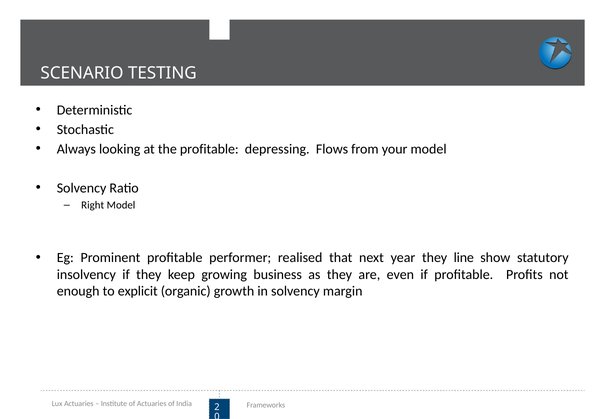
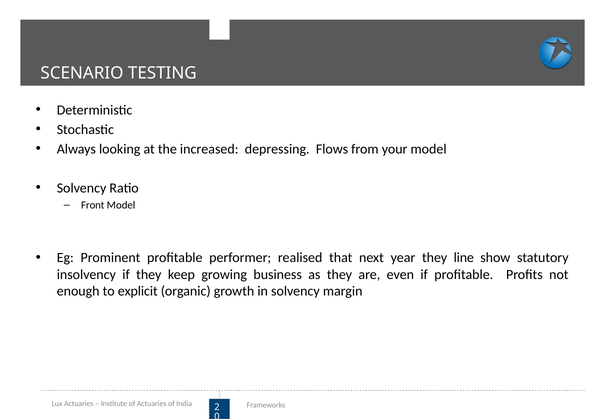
the profitable: profitable -> increased
Right: Right -> Front
